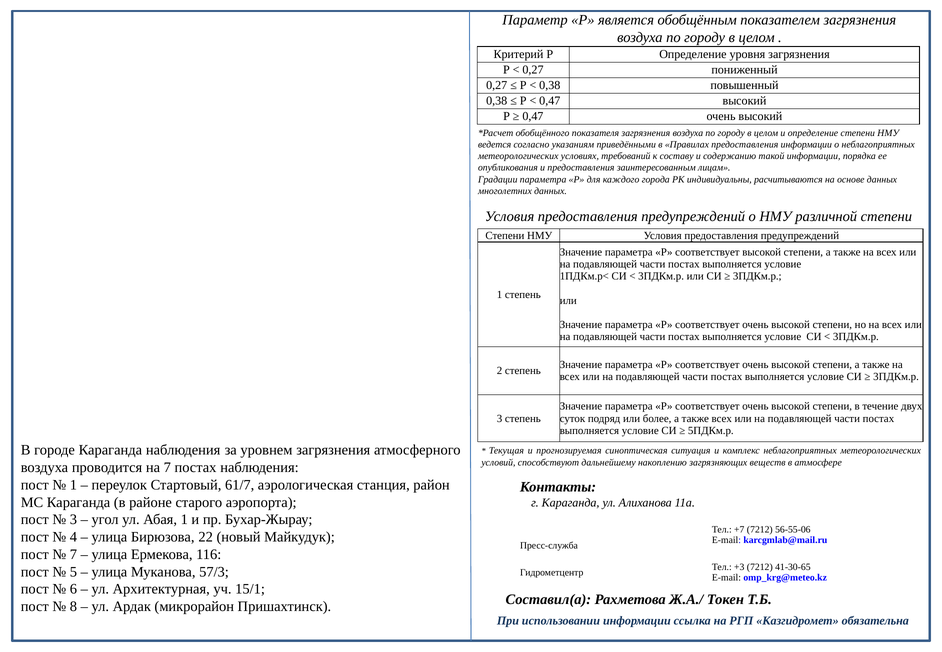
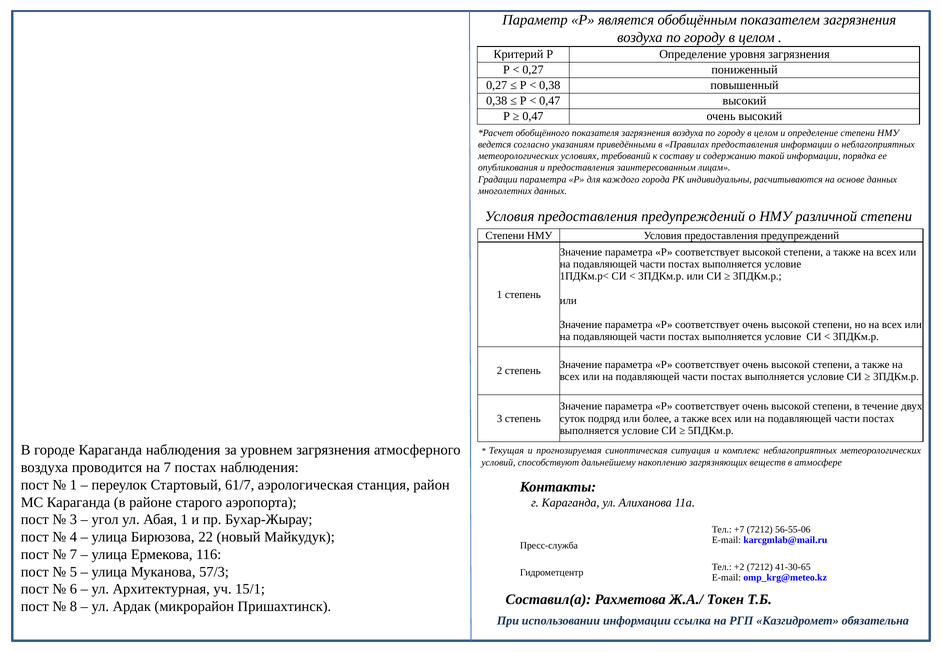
+3: +3 -> +2
